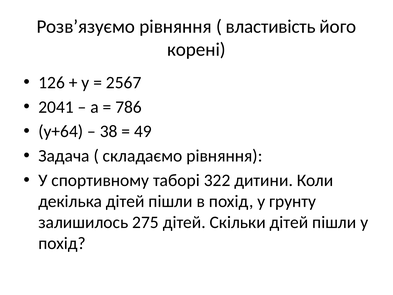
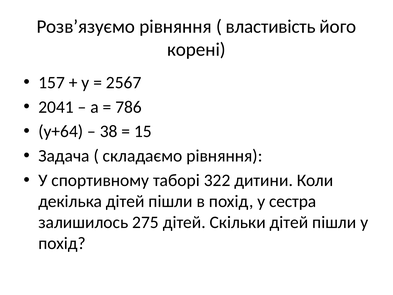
126: 126 -> 157
49: 49 -> 15
грунту: грунту -> сестра
